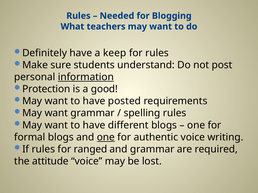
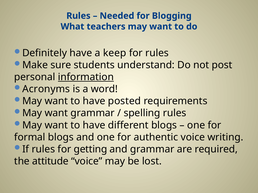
Protection: Protection -> Acronyms
good: good -> word
one at (106, 137) underline: present -> none
ranged: ranged -> getting
